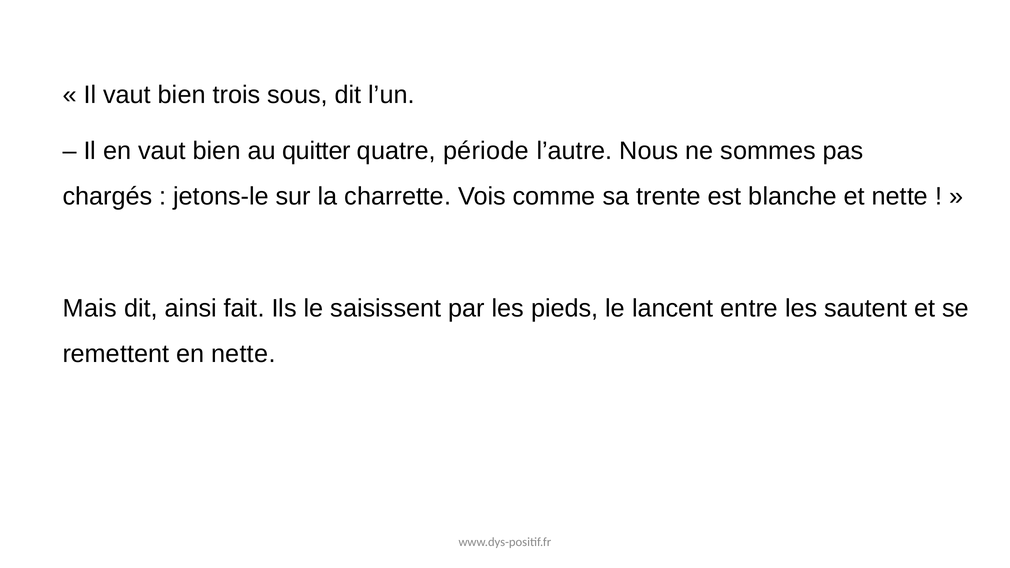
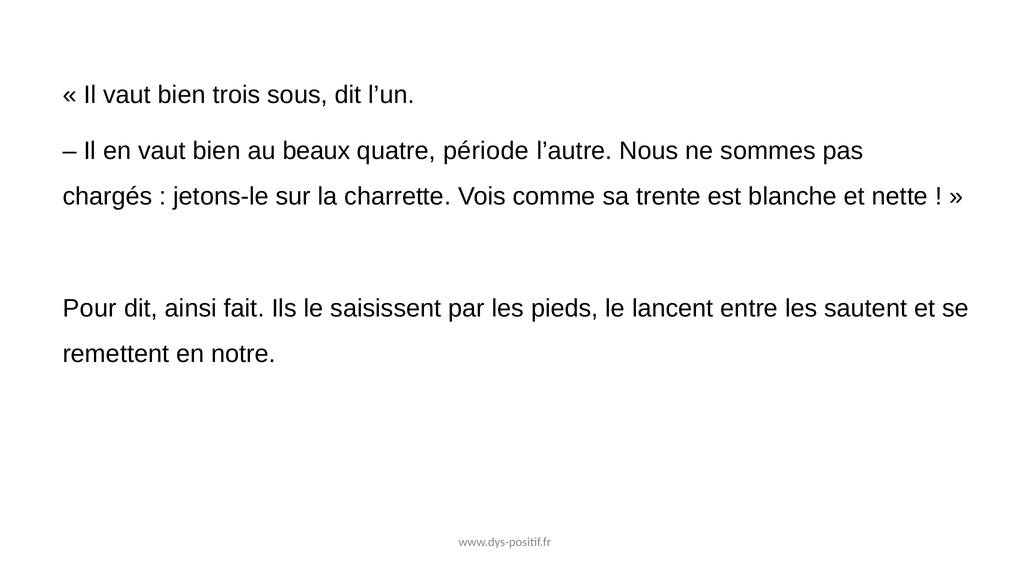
quitter: quitter -> beaux
Mais: Mais -> Pour
en nette: nette -> notre
